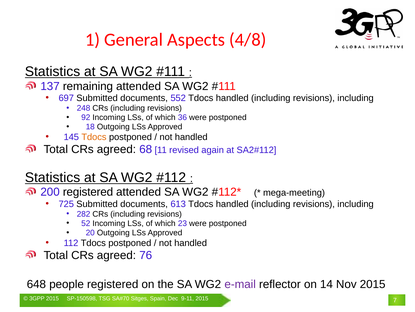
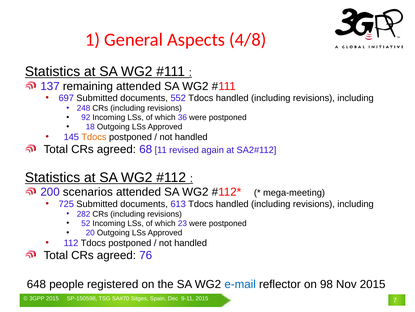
200 registered: registered -> scenarios
e-mail colour: purple -> blue
14: 14 -> 98
